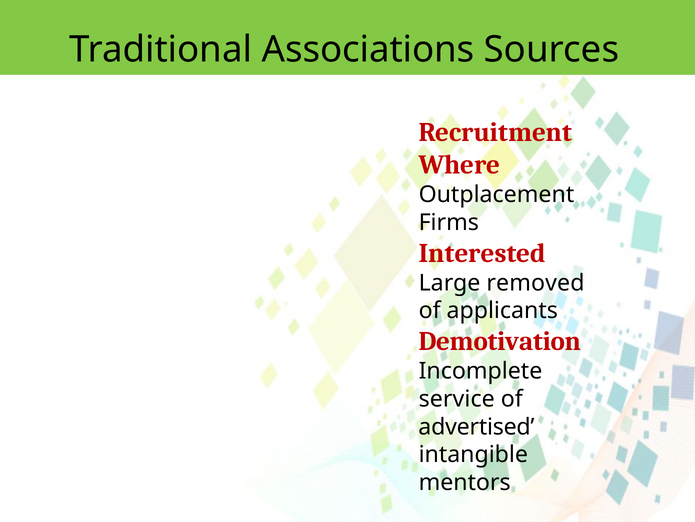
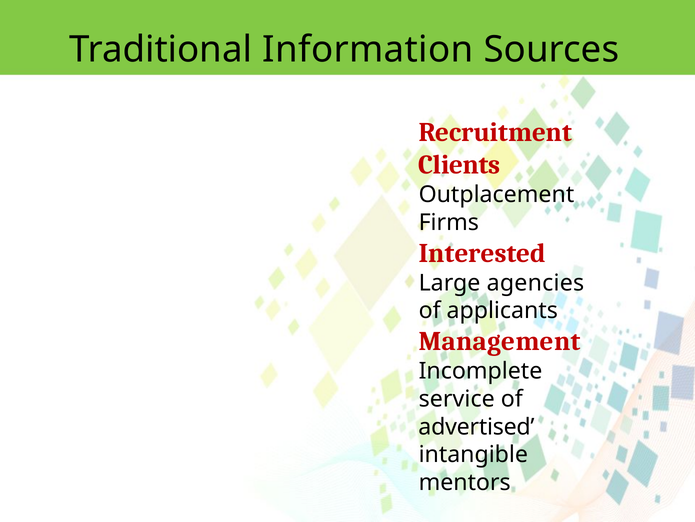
Associations: Associations -> Information
Where: Where -> Clients
removed: removed -> agencies
Demotivation: Demotivation -> Management
